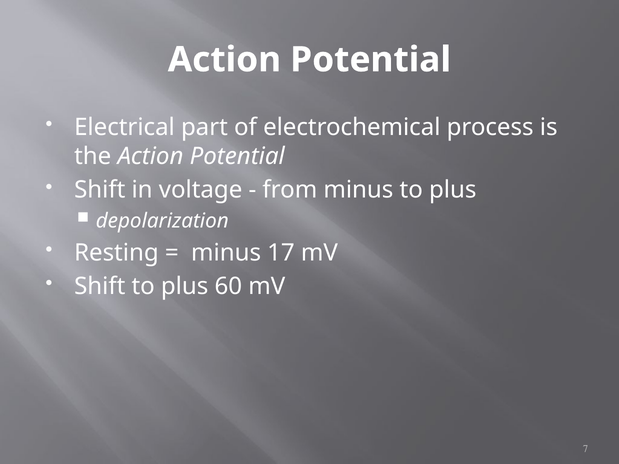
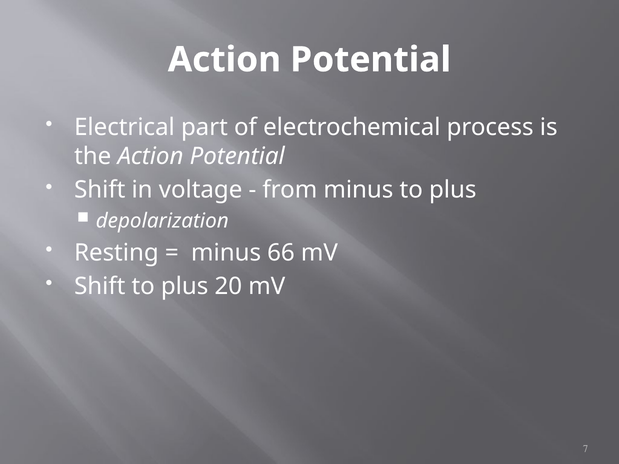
17: 17 -> 66
60: 60 -> 20
